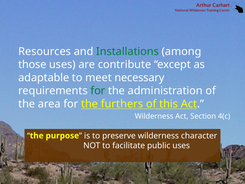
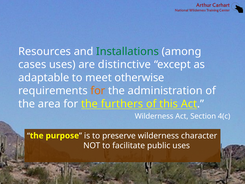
those: those -> cases
contribute: contribute -> distinctive
necessary: necessary -> otherwise
for at (98, 91) colour: green -> orange
